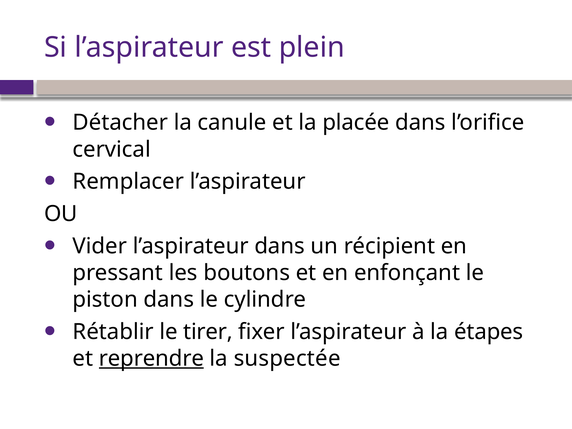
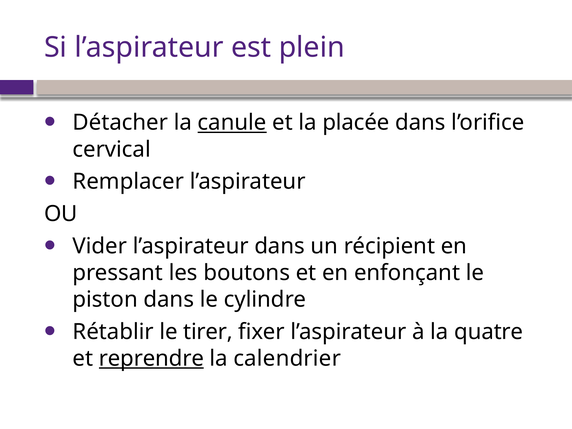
canule underline: none -> present
étapes: étapes -> quatre
suspectée: suspectée -> calendrier
